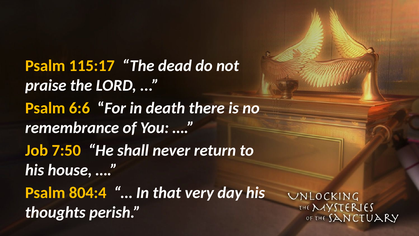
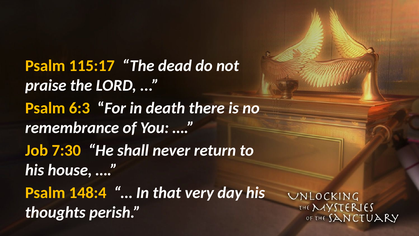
6:6: 6:6 -> 6:3
7:50: 7:50 -> 7:30
804:4: 804:4 -> 148:4
